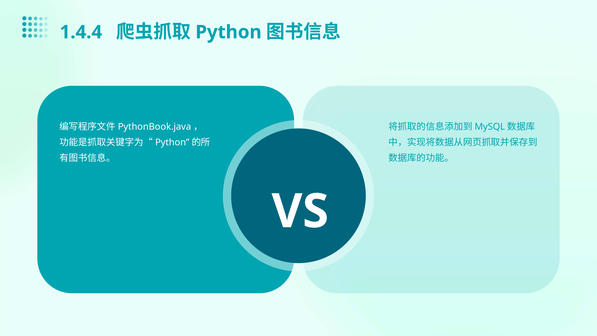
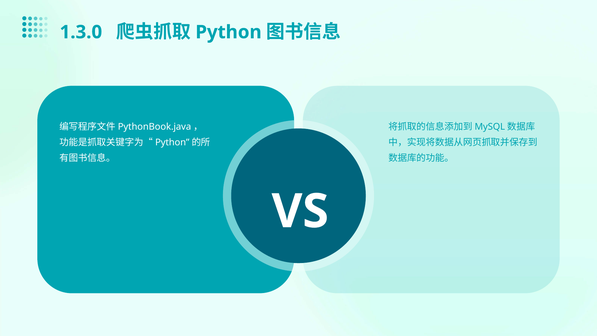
1.4.4: 1.4.4 -> 1.3.0
